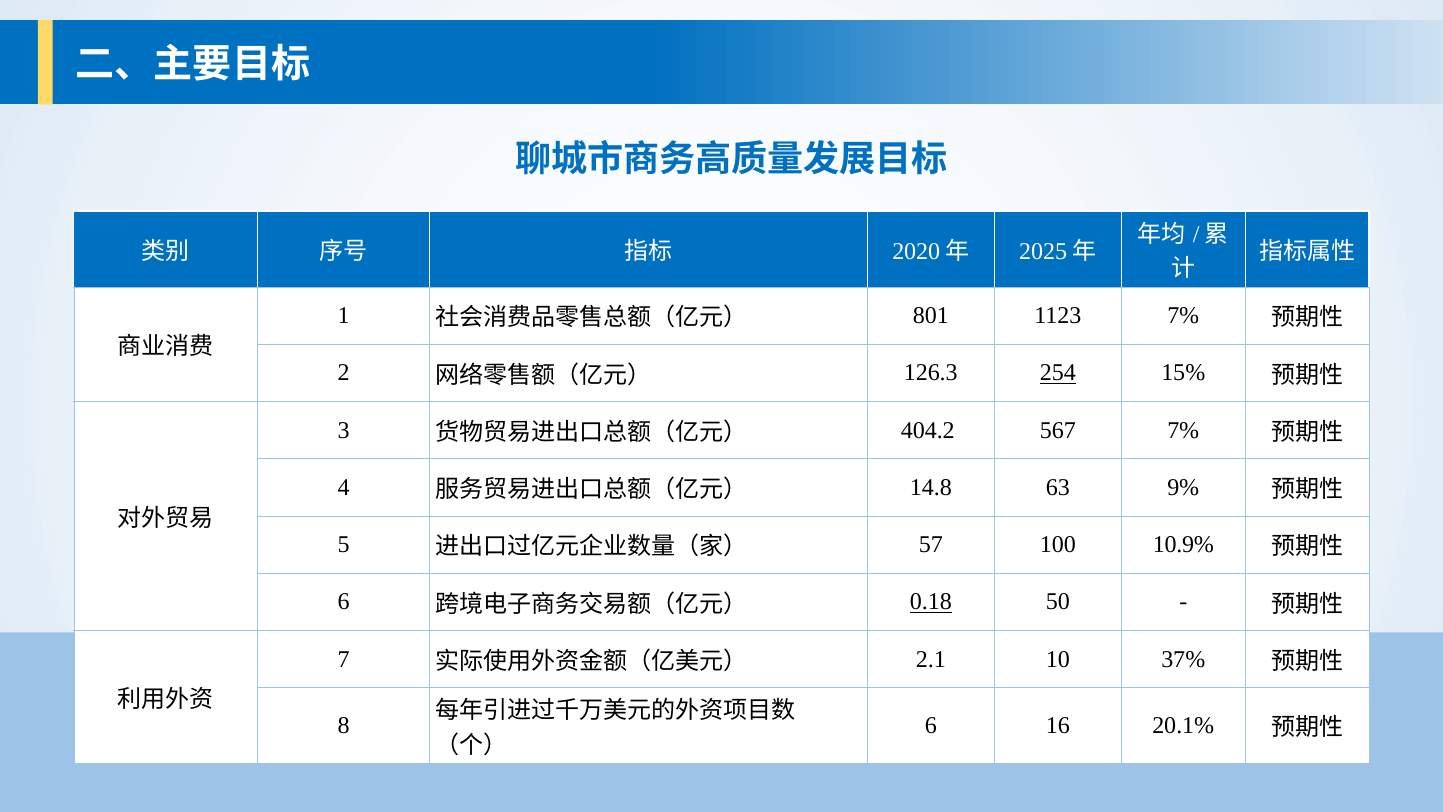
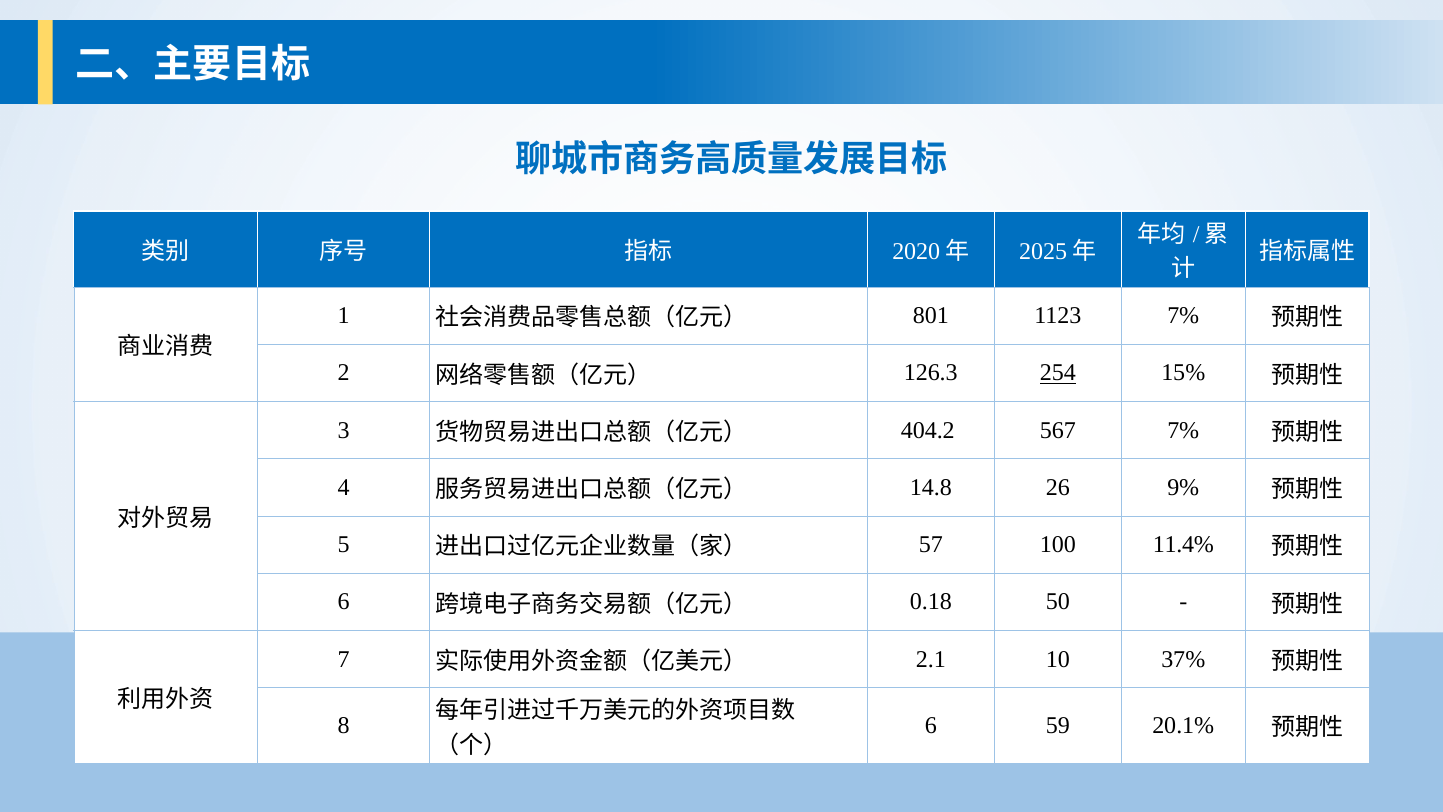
63: 63 -> 26
10.9%: 10.9% -> 11.4%
0.18 underline: present -> none
16: 16 -> 59
